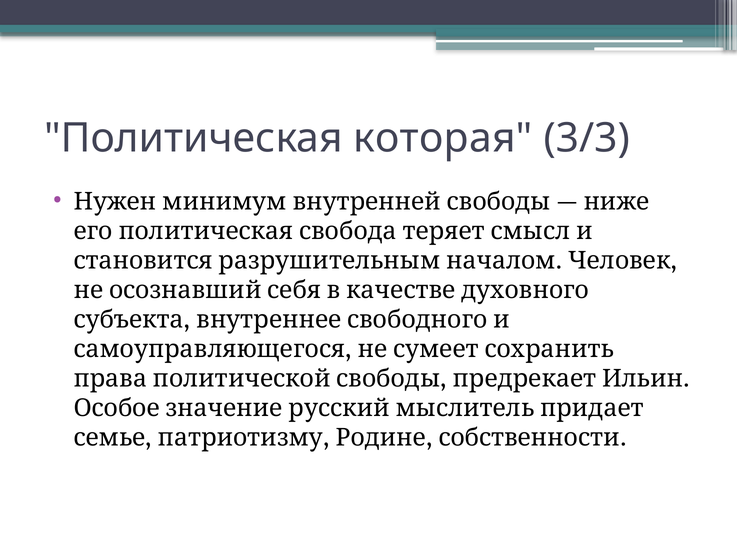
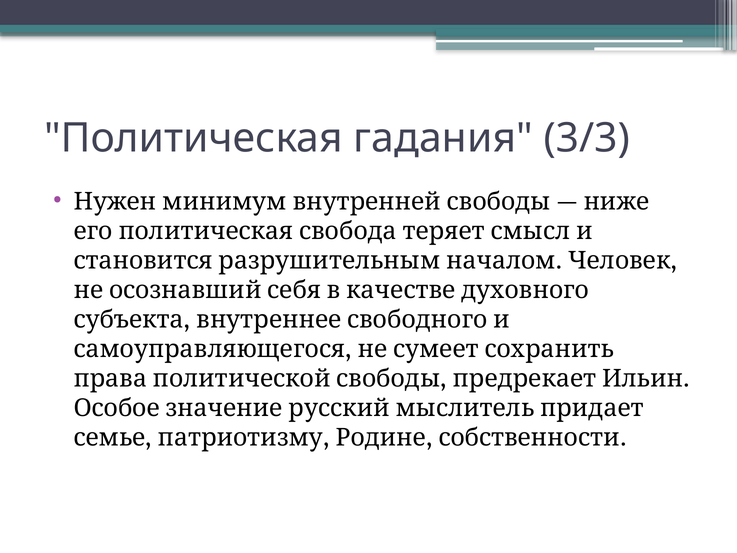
которая: которая -> гадания
